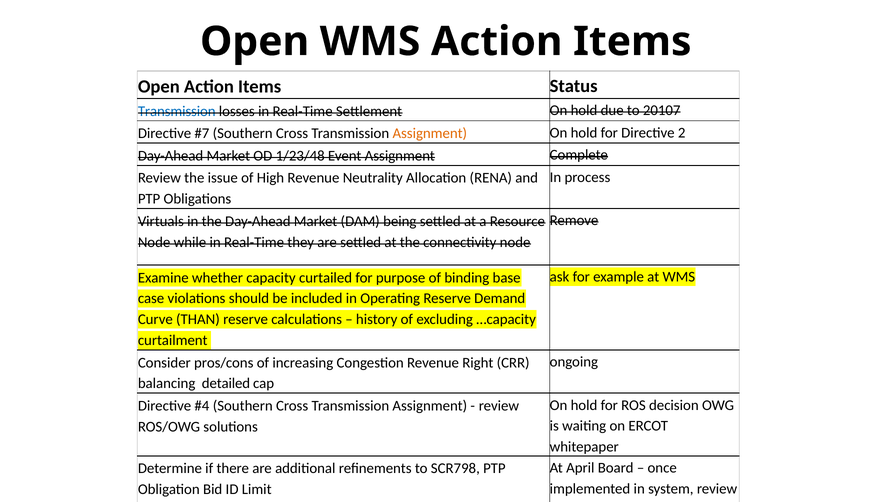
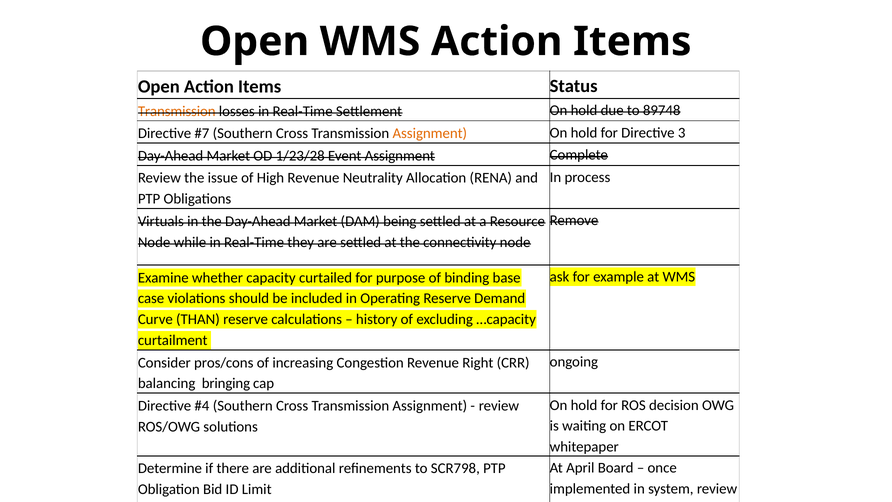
Transmission at (177, 111) colour: blue -> orange
20107: 20107 -> 89748
2: 2 -> 3
1/23/48: 1/23/48 -> 1/23/28
detailed: detailed -> bringing
